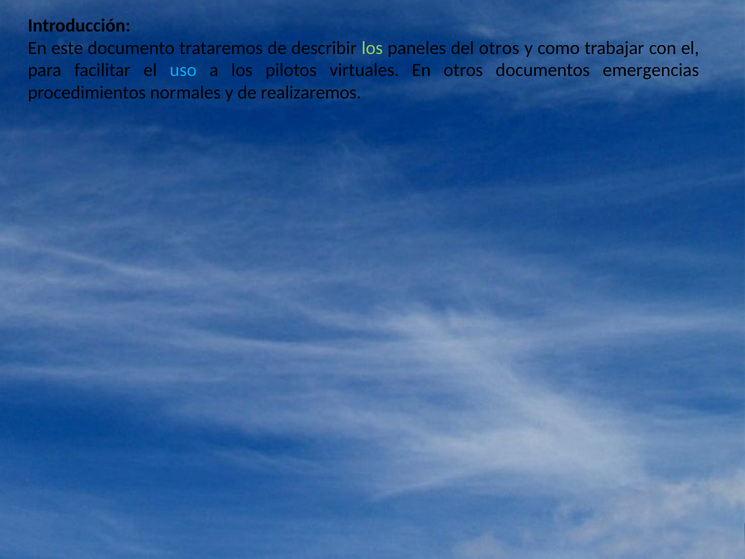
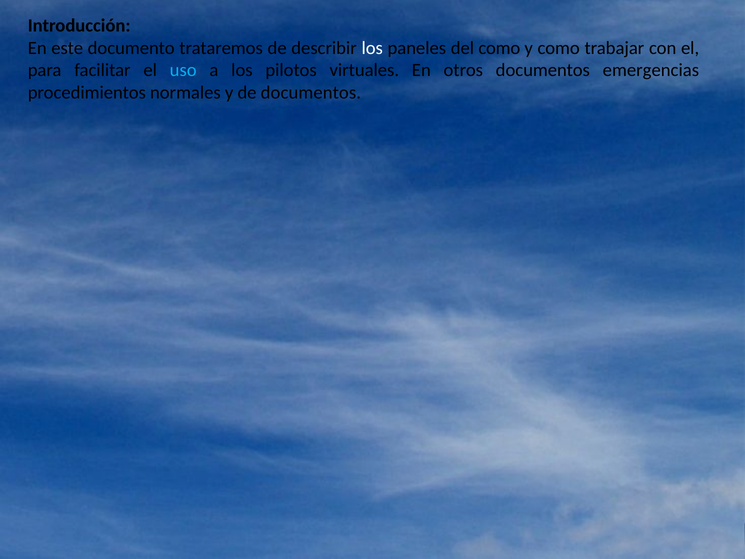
los at (372, 48) colour: light green -> white
del otros: otros -> como
de realizaremos: realizaremos -> documentos
